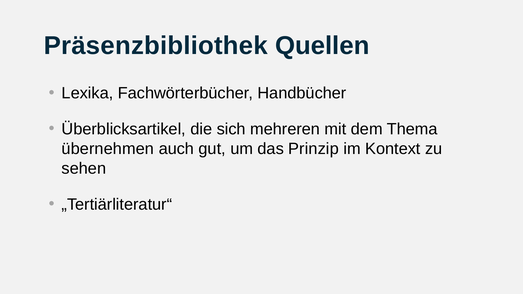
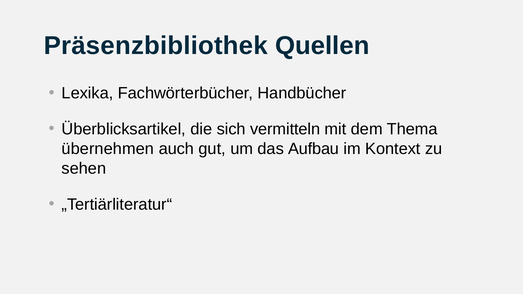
mehreren: mehreren -> vermitteln
Prinzip: Prinzip -> Aufbau
